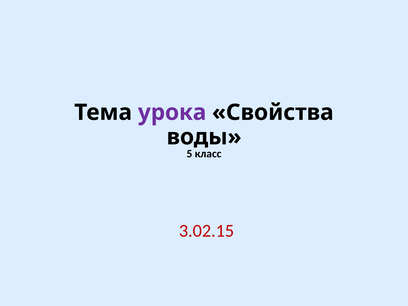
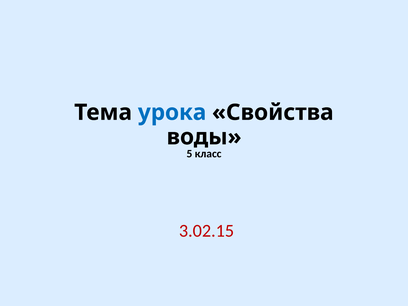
урока colour: purple -> blue
